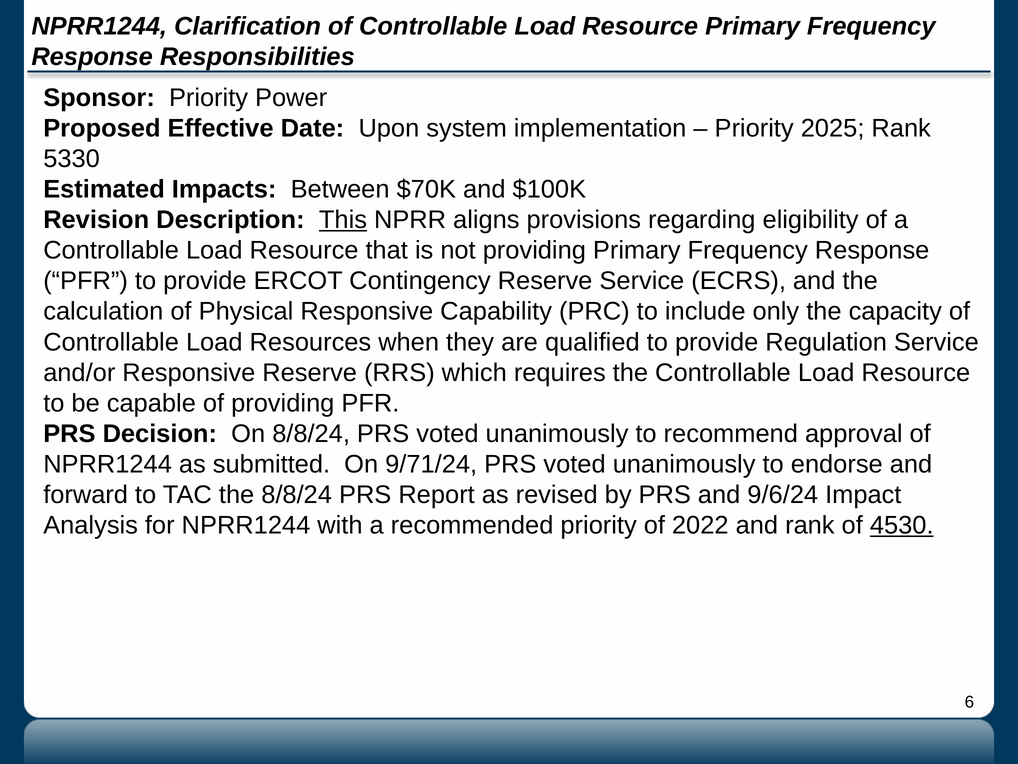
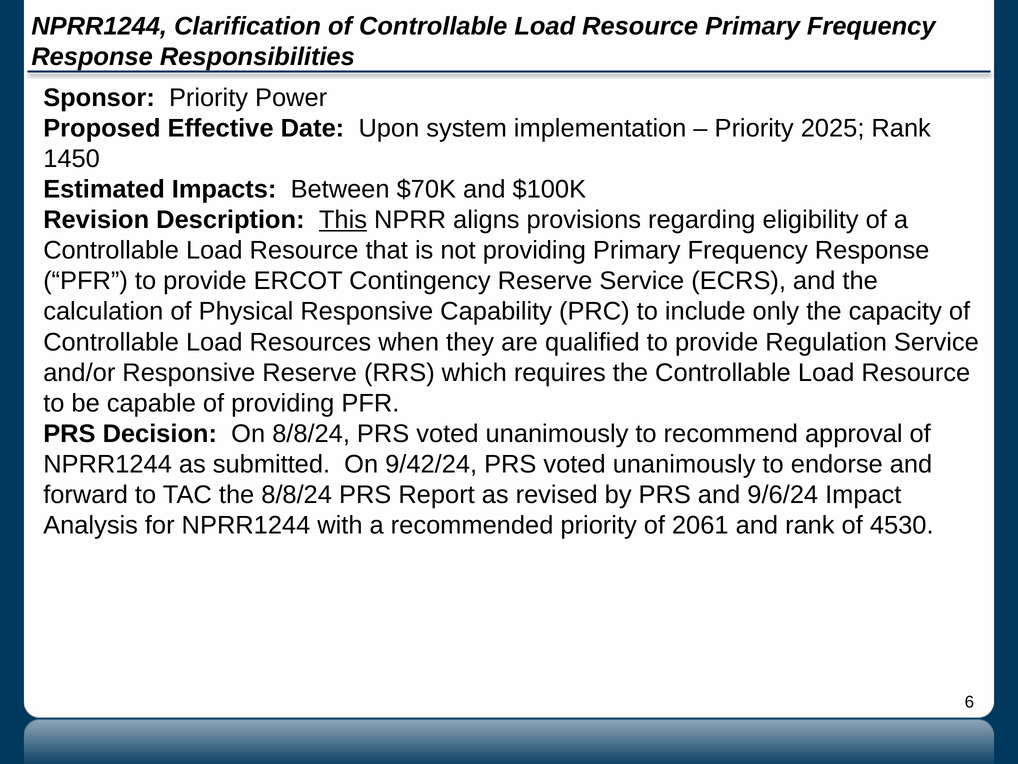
5330: 5330 -> 1450
9/71/24: 9/71/24 -> 9/42/24
2022: 2022 -> 2061
4530 underline: present -> none
